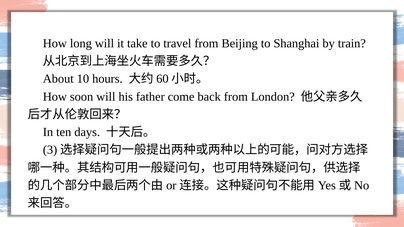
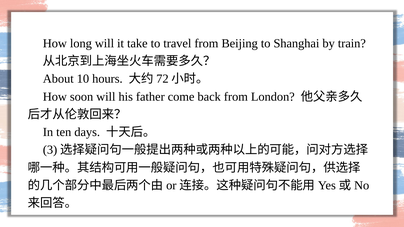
60: 60 -> 72
